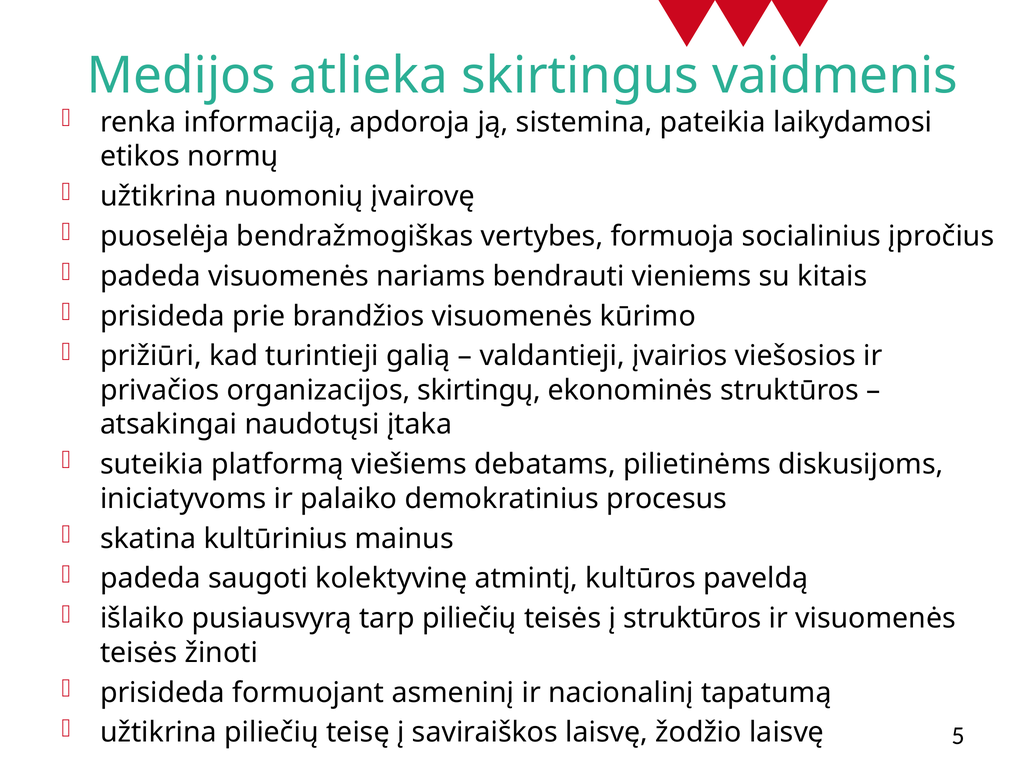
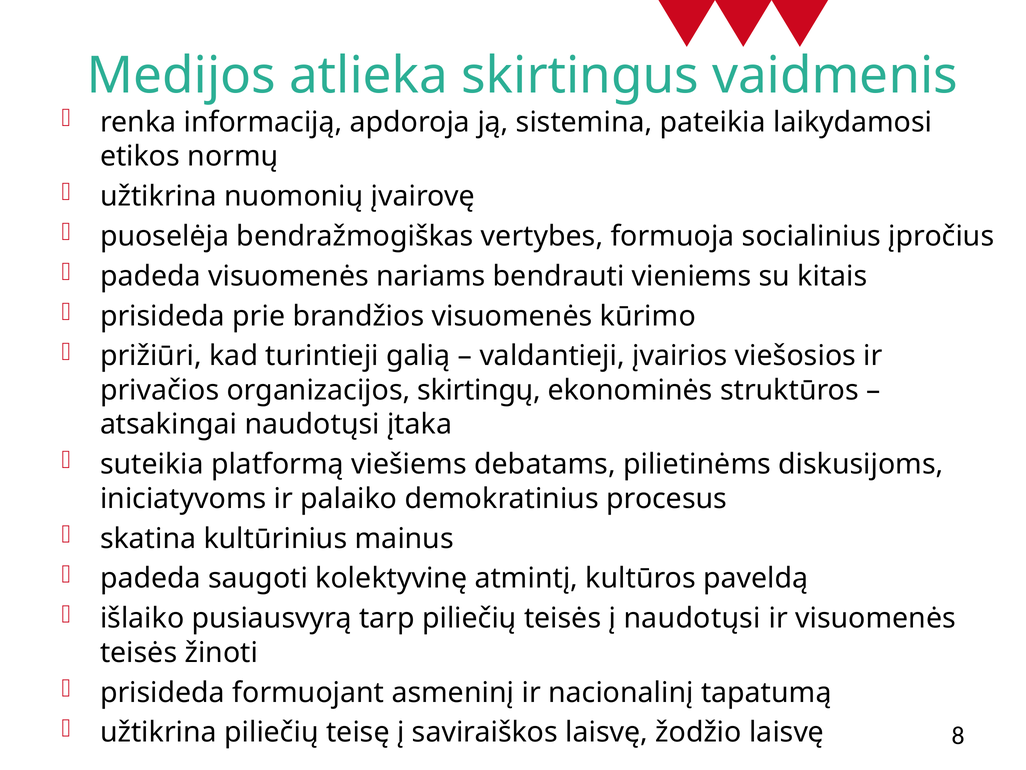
į struktūros: struktūros -> naudotųsi
5: 5 -> 8
